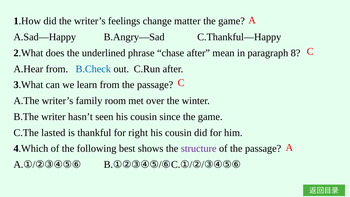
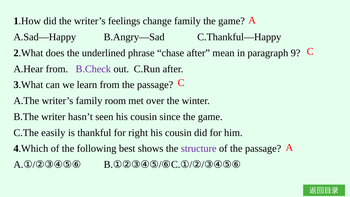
change matter: matter -> family
8: 8 -> 9
B.Check colour: blue -> purple
lasted: lasted -> easily
